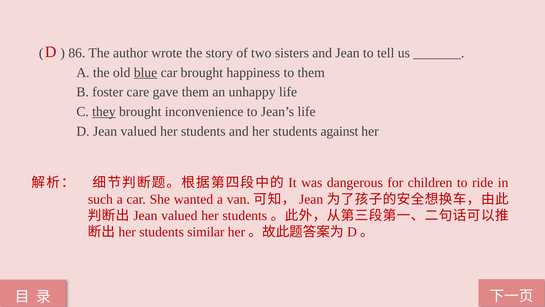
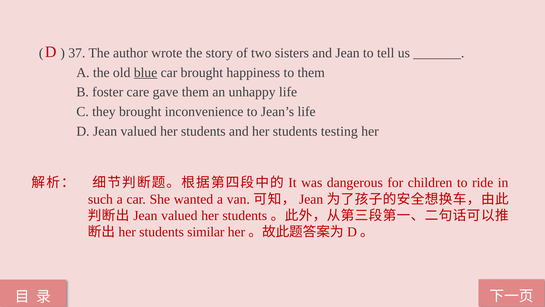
86: 86 -> 37
they underline: present -> none
against: against -> testing
